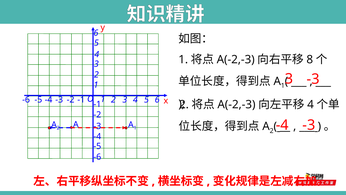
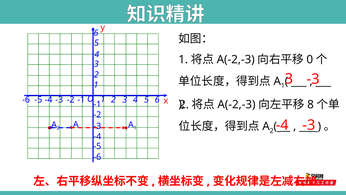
8: 8 -> 0
4 at (311, 104): 4 -> 8
